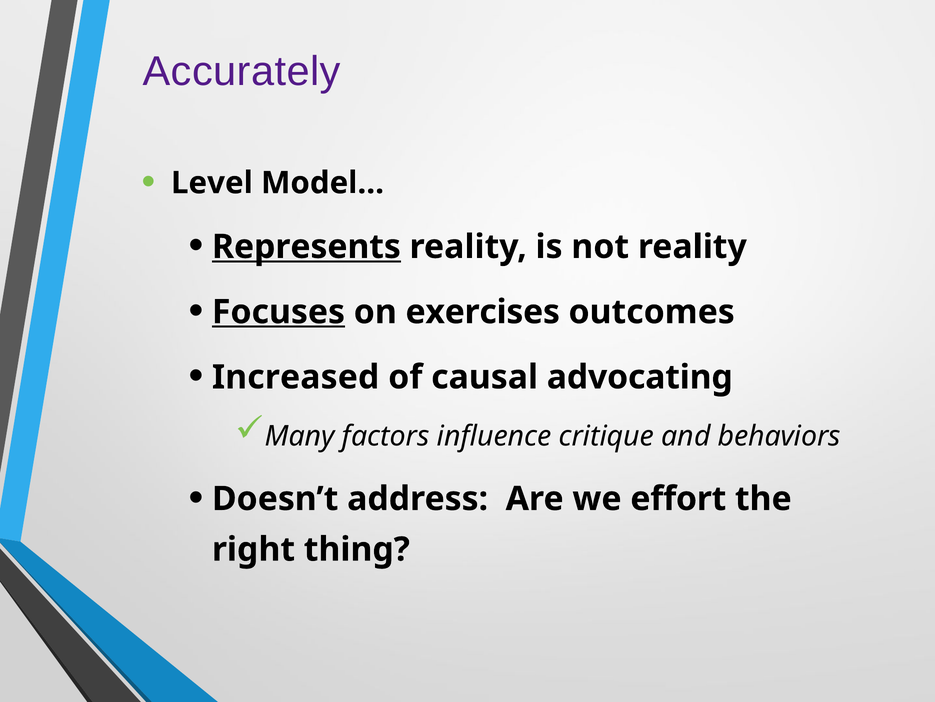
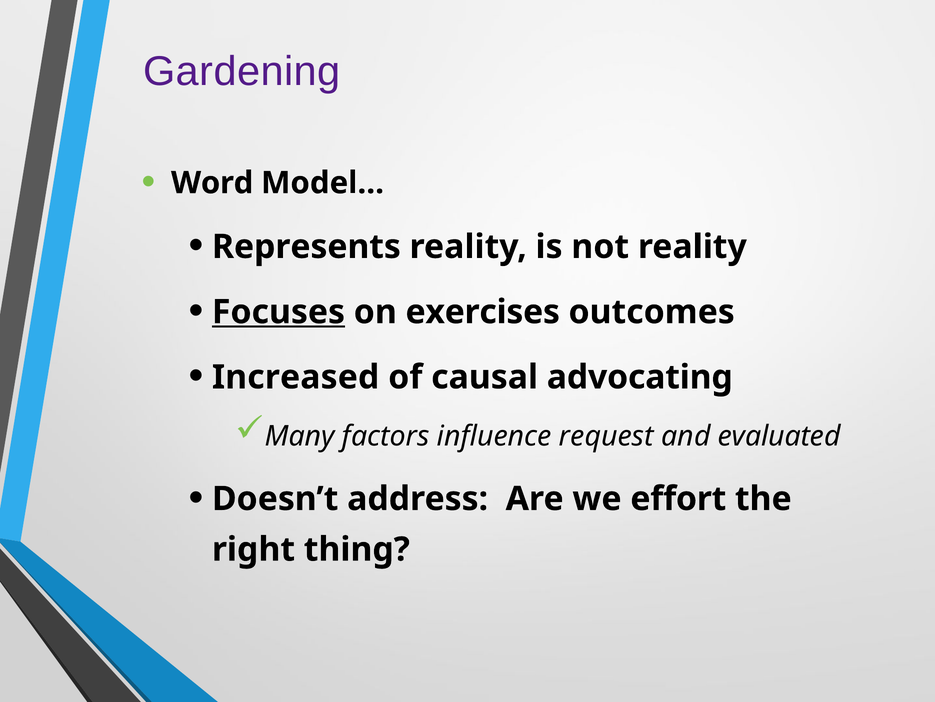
Accurately: Accurately -> Gardening
Level: Level -> Word
Represents underline: present -> none
critique: critique -> request
behaviors: behaviors -> evaluated
